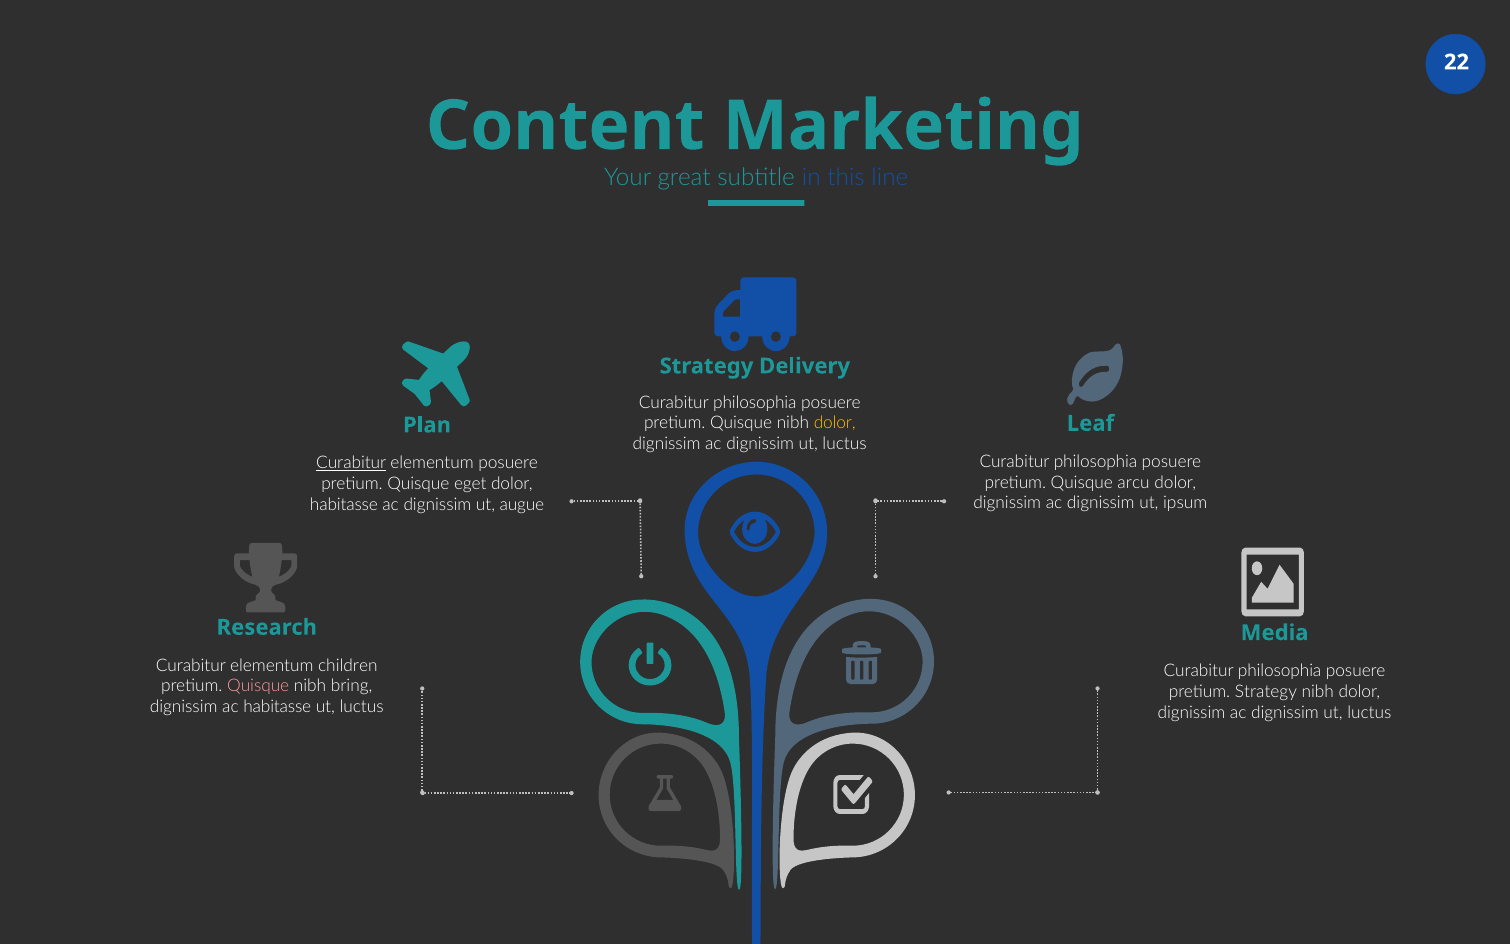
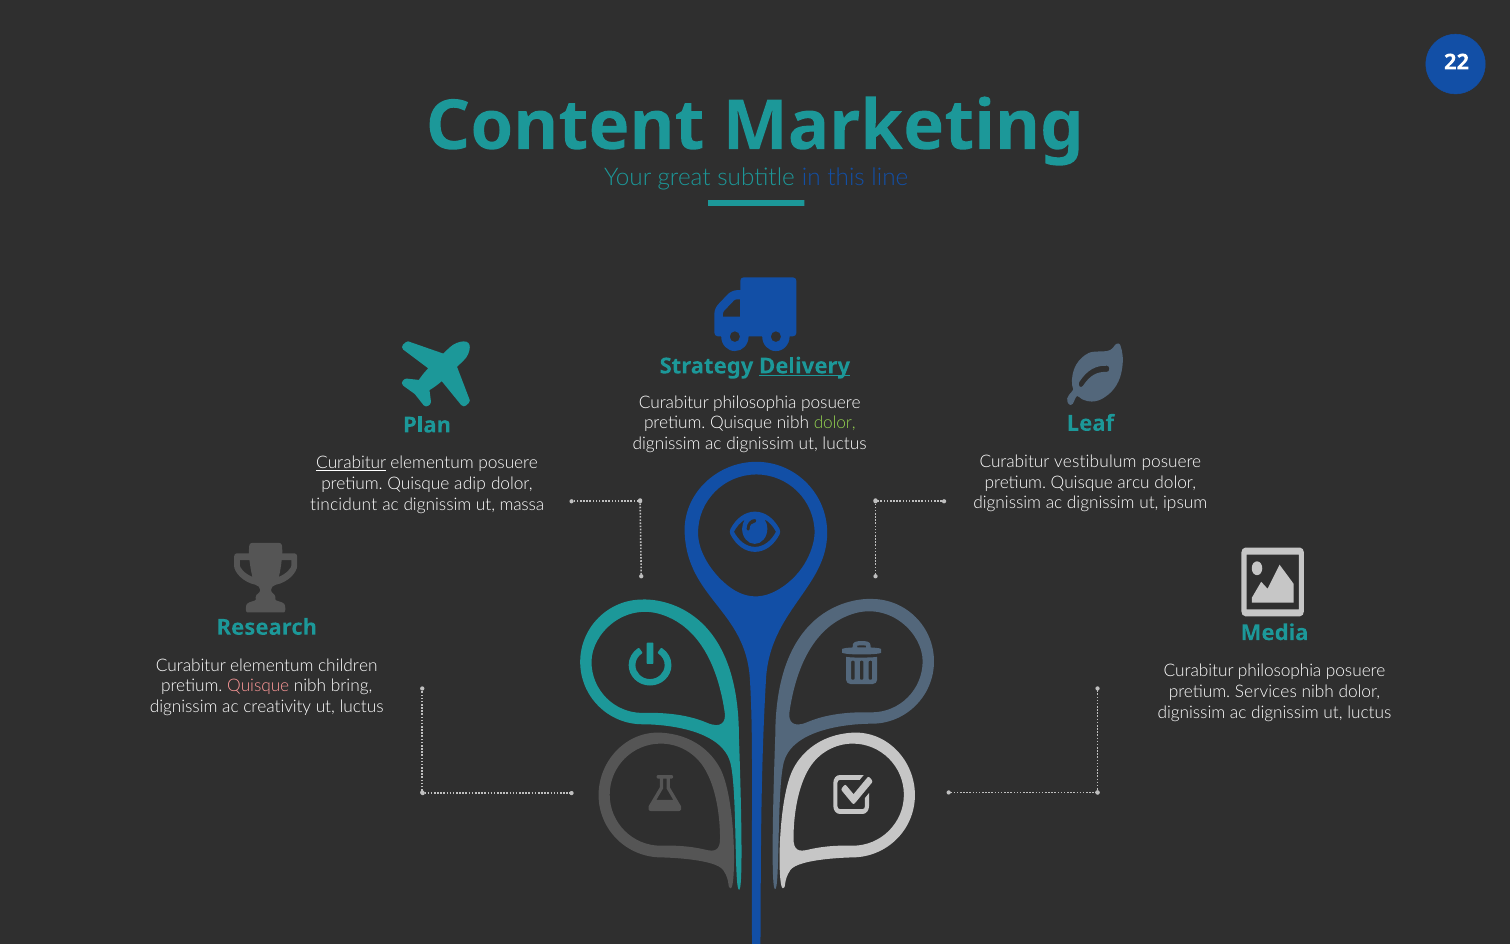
Delivery underline: none -> present
dolor at (835, 423) colour: yellow -> light green
philosophia at (1095, 461): philosophia -> vestibulum
eget: eget -> adip
habitasse at (344, 505): habitasse -> tincidunt
augue: augue -> massa
pretium Strategy: Strategy -> Services
ac habitasse: habitasse -> creativity
